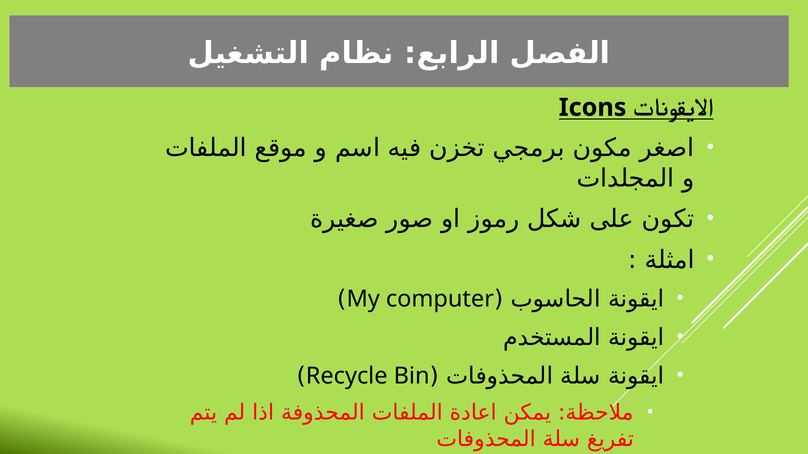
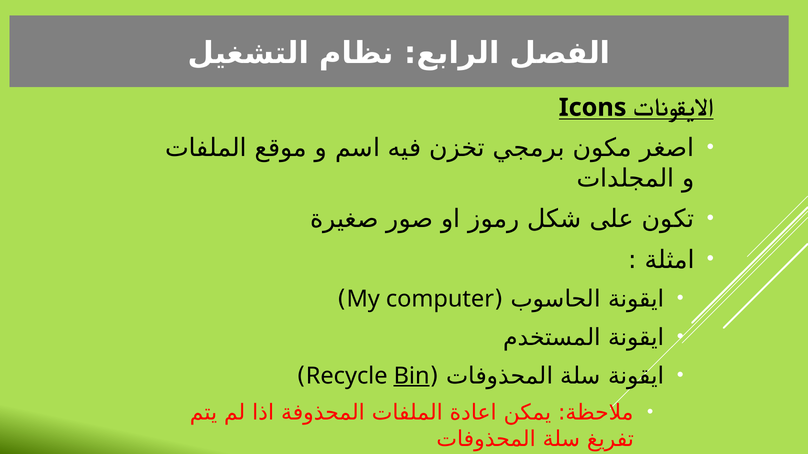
Bin underline: none -> present
